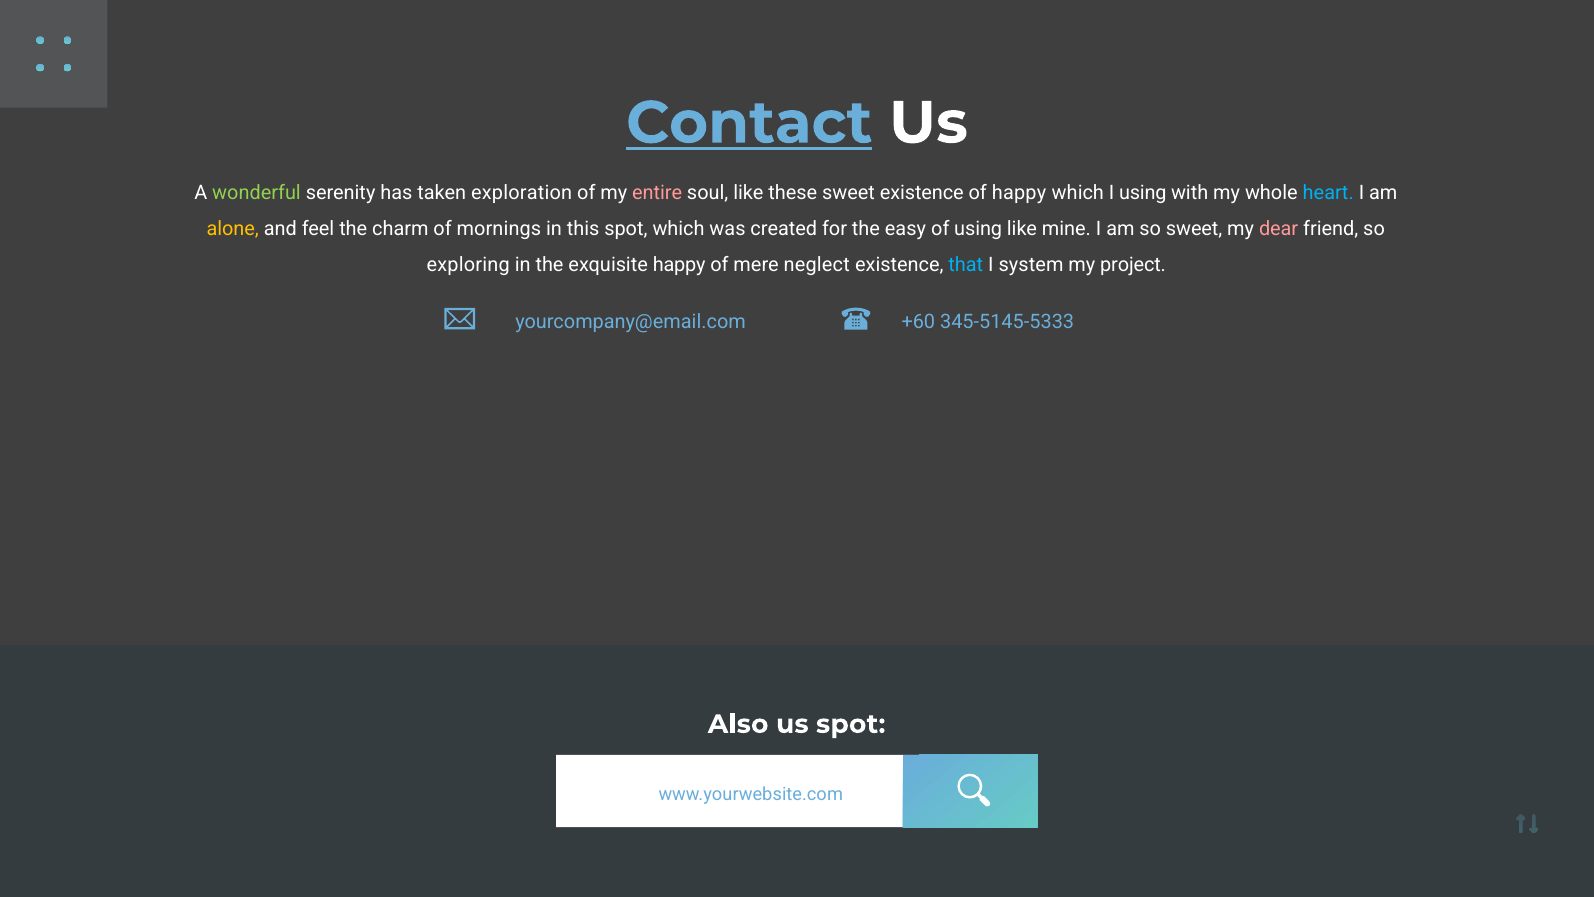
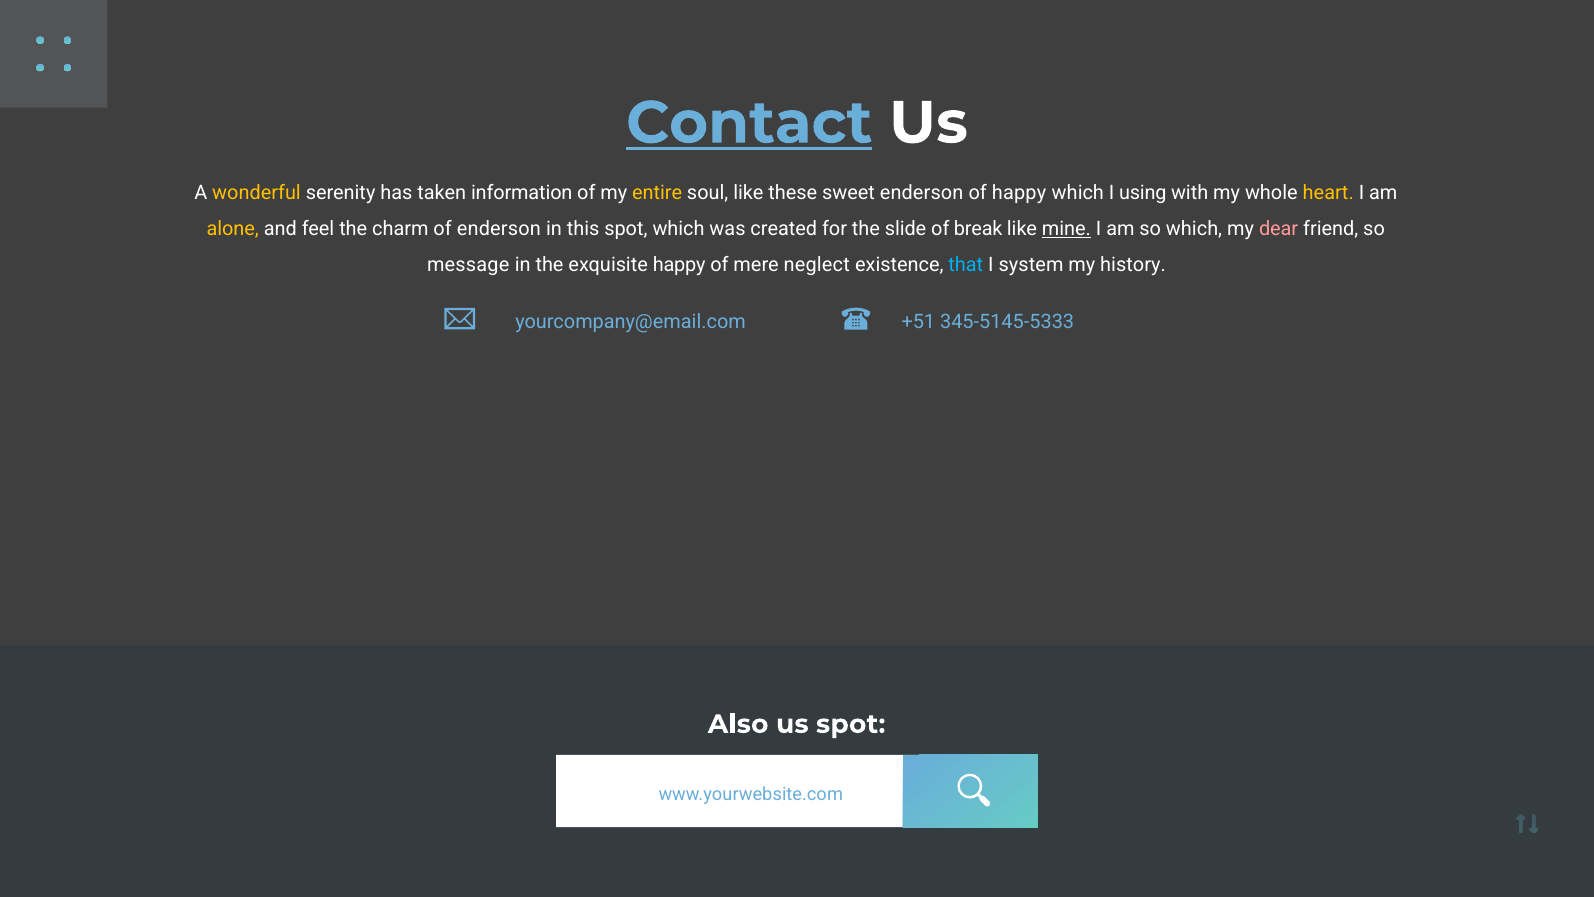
wonderful colour: light green -> yellow
exploration: exploration -> information
entire colour: pink -> yellow
sweet existence: existence -> enderson
heart colour: light blue -> yellow
of mornings: mornings -> enderson
easy: easy -> slide
of using: using -> break
mine underline: none -> present
so sweet: sweet -> which
exploring: exploring -> message
project: project -> history
+60: +60 -> +51
